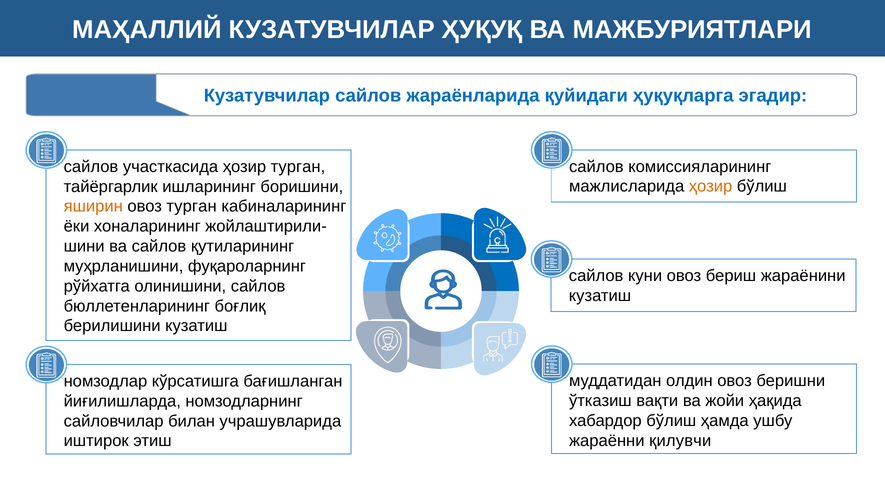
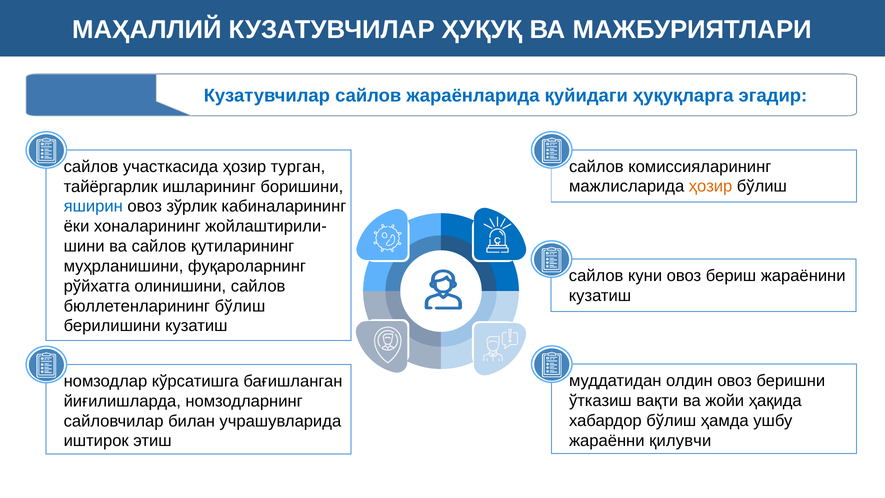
яширин colour: orange -> blue
овоз турган: турган -> зўрлик
бюллетенларининг боғлиқ: боғлиқ -> бўлиш
